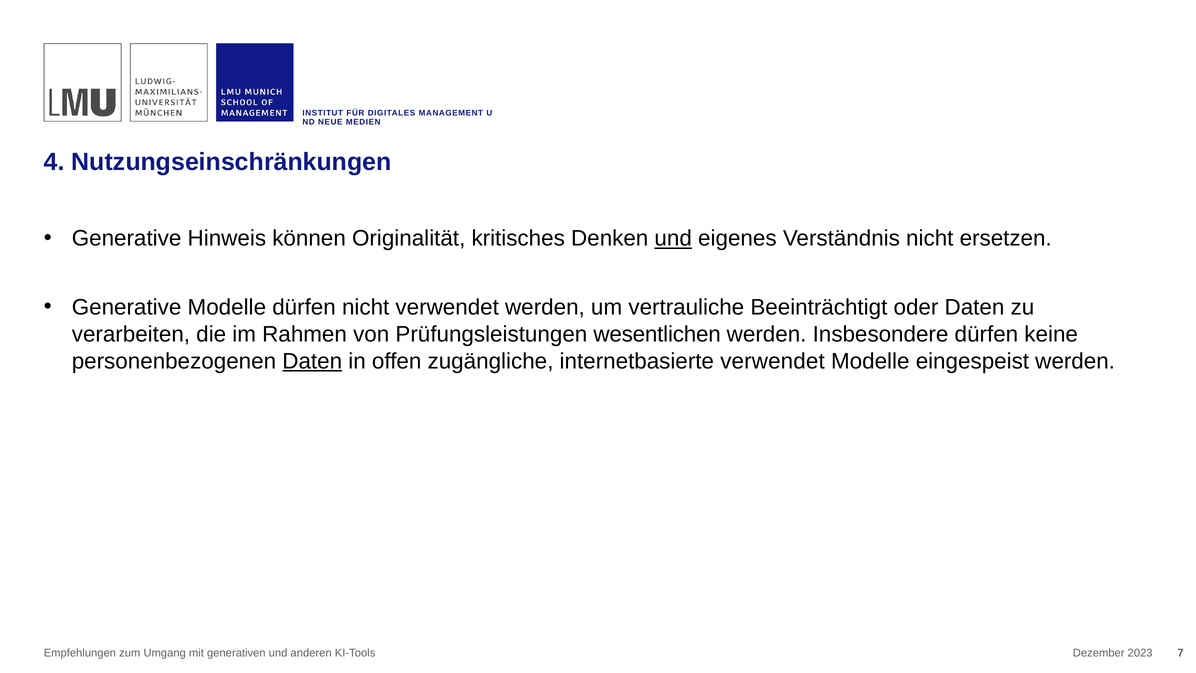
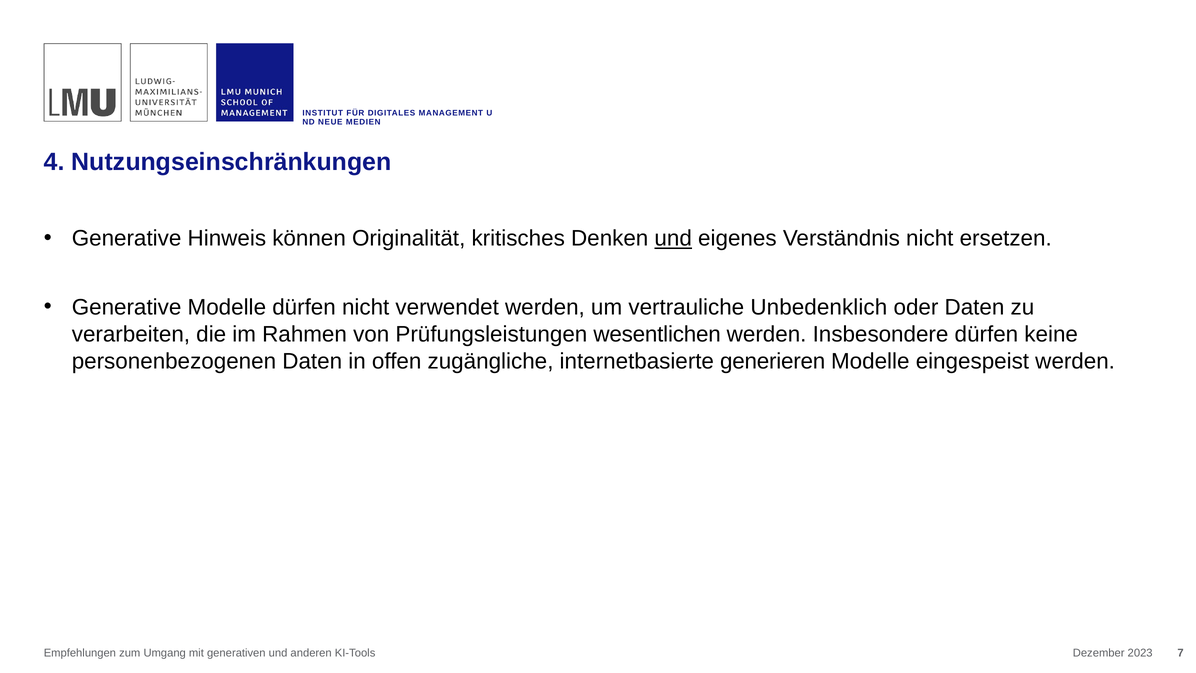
Beeinträchtigt: Beeinträchtigt -> Unbedenklich
Daten at (312, 361) underline: present -> none
internetbasierte verwendet: verwendet -> generieren
